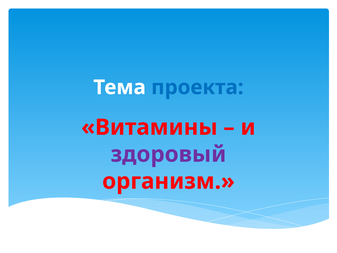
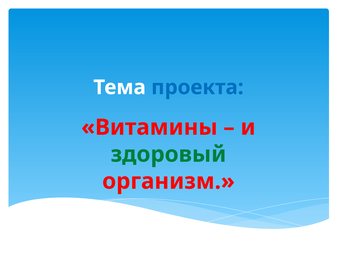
здоровый colour: purple -> green
